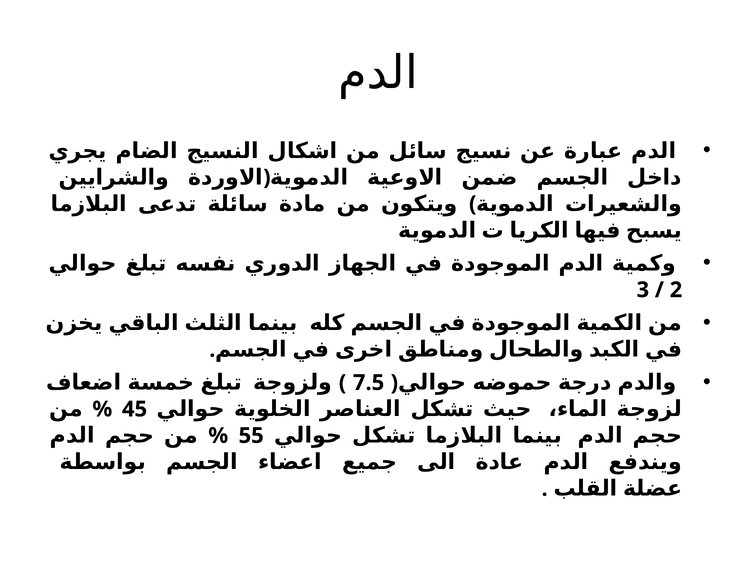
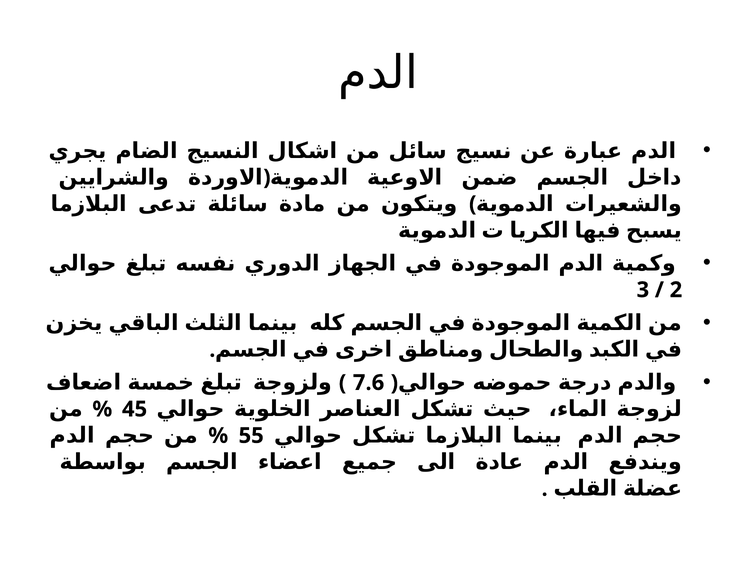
7.5: 7.5 -> 7.6
